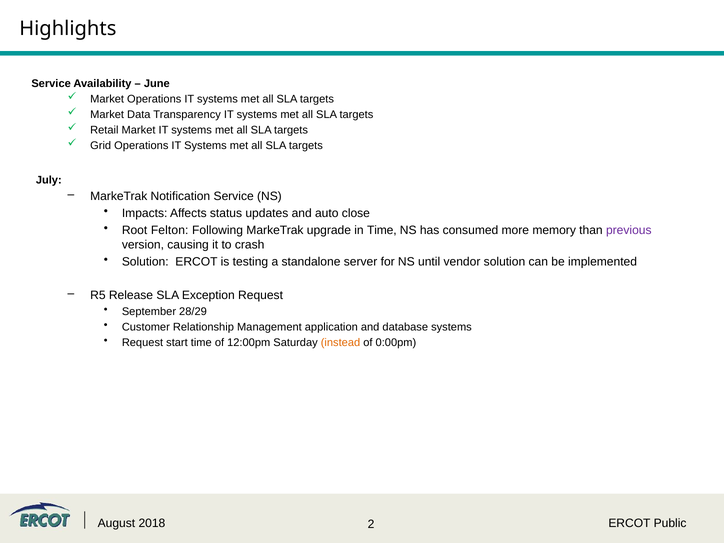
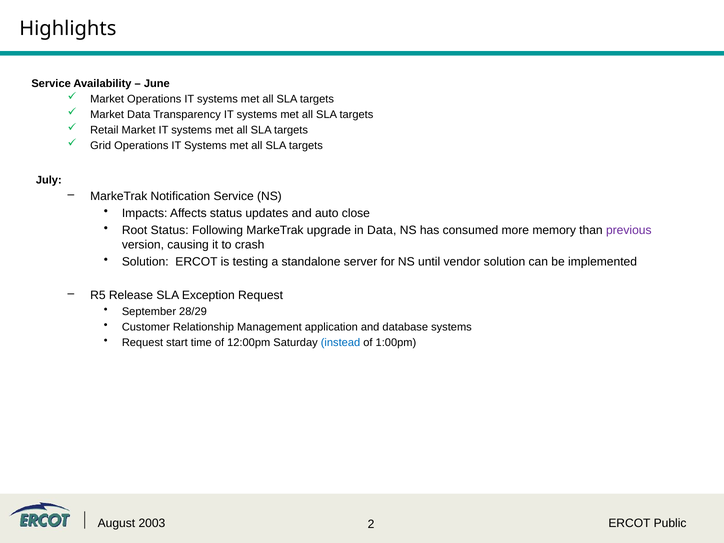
Root Felton: Felton -> Status
in Time: Time -> Data
instead colour: orange -> blue
0:00pm: 0:00pm -> 1:00pm
2018: 2018 -> 2003
